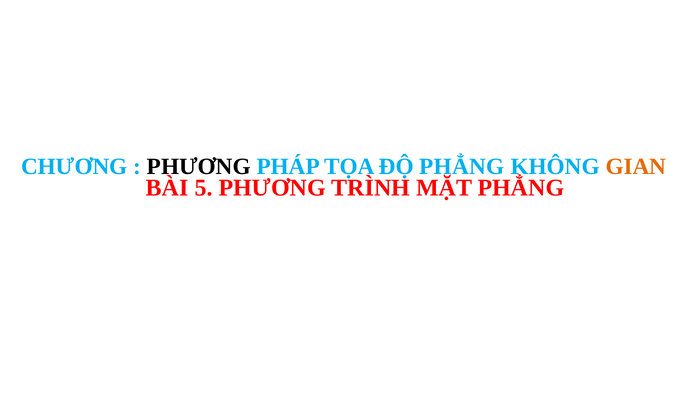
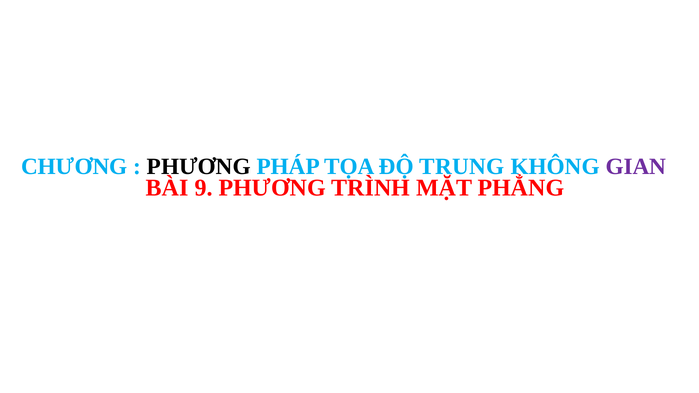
ĐỘ PHẲNG: PHẲNG -> TRUNG
GIAN colour: orange -> purple
5: 5 -> 9
